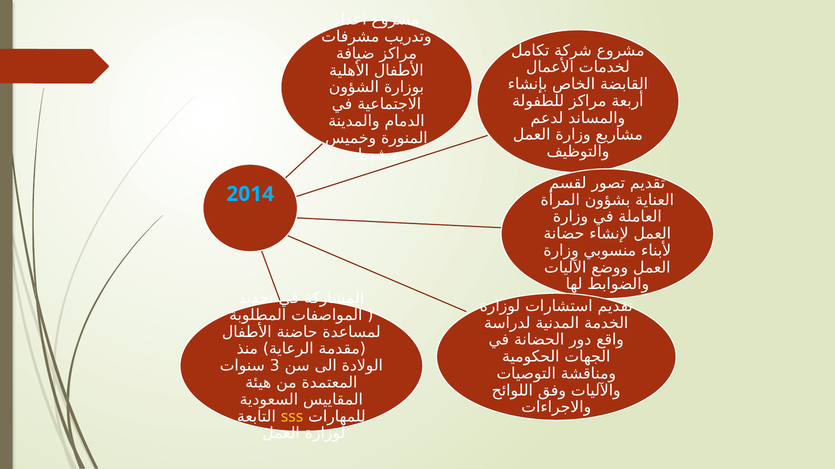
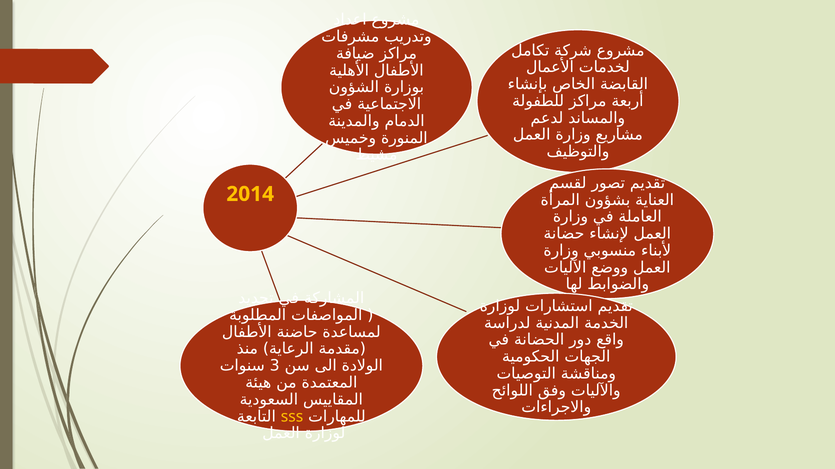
2014 colour: light blue -> yellow
